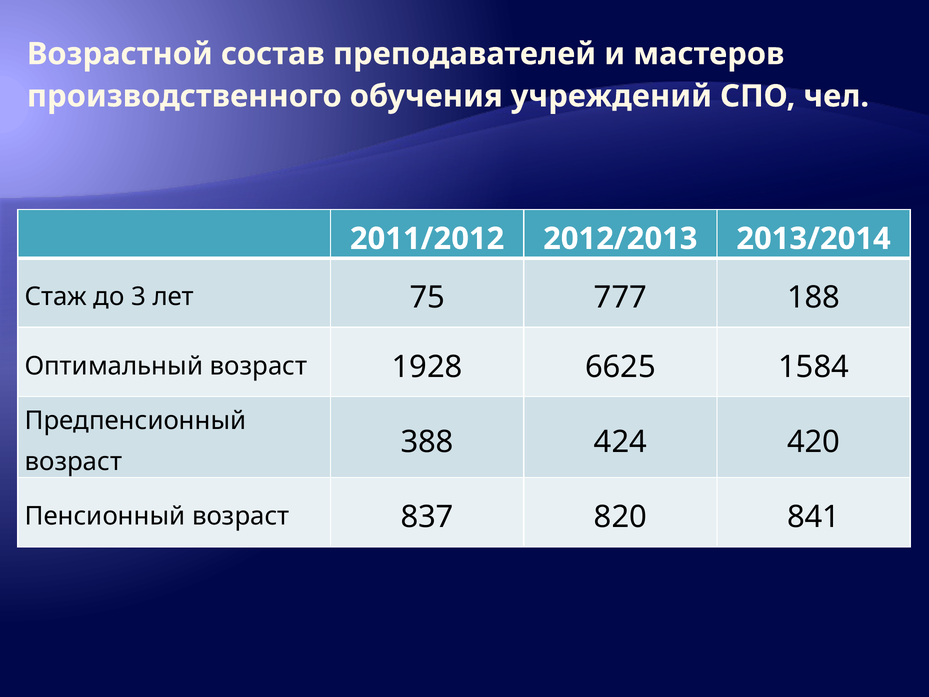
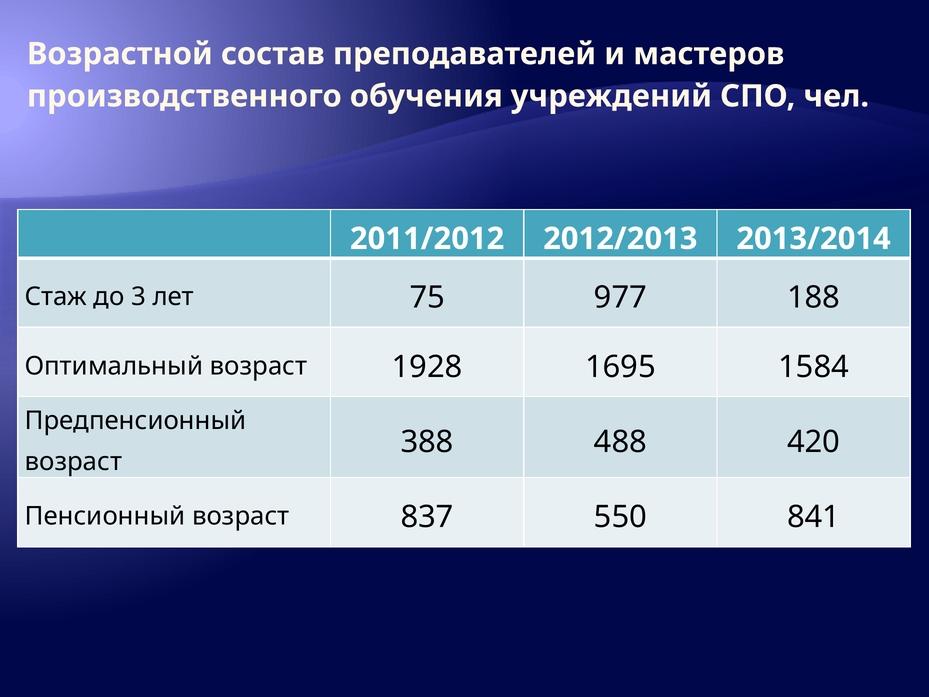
777: 777 -> 977
6625: 6625 -> 1695
424: 424 -> 488
820: 820 -> 550
